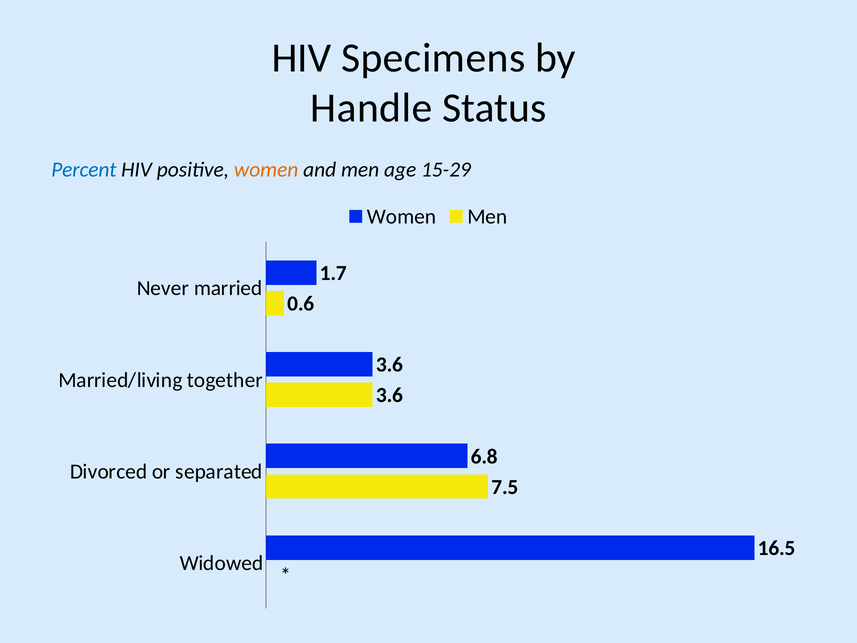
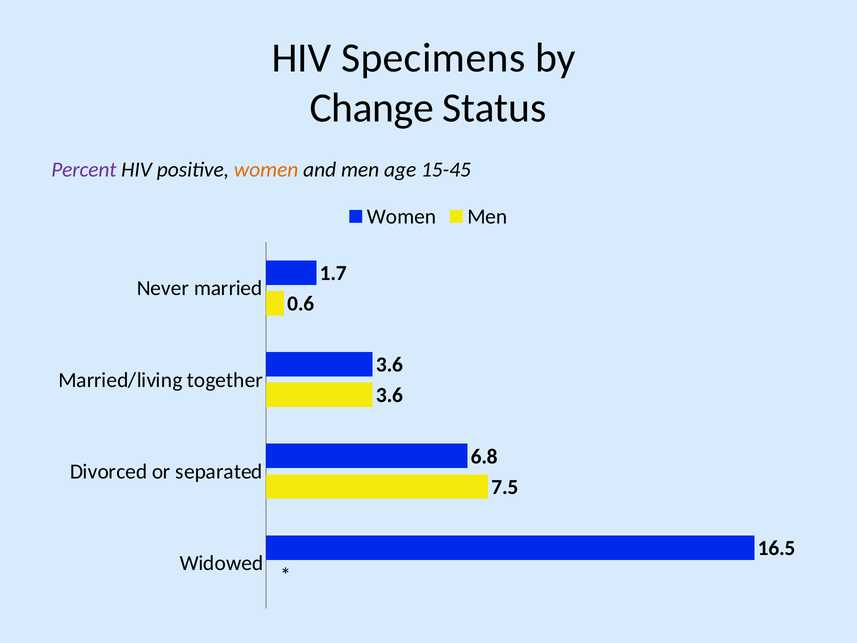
Handle: Handle -> Change
Percent colour: blue -> purple
15-29: 15-29 -> 15-45
